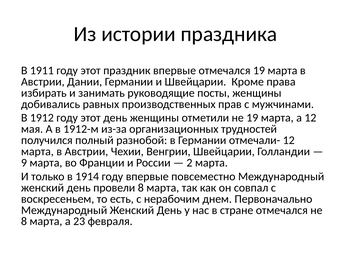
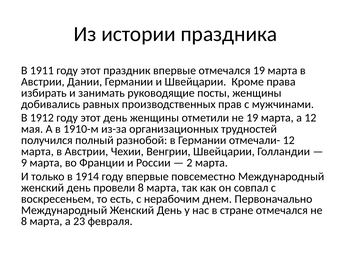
1912-м: 1912-м -> 1910-м
